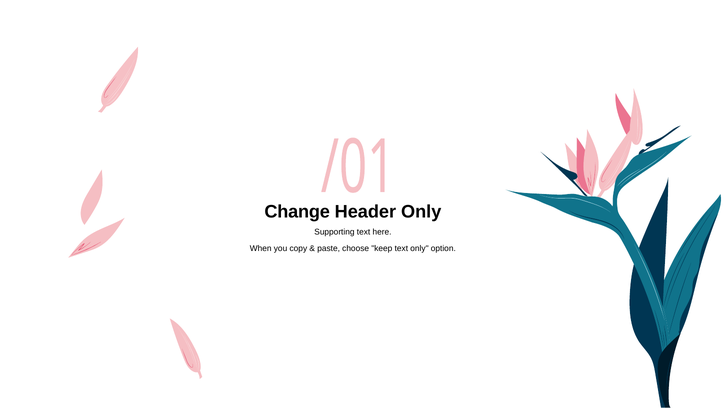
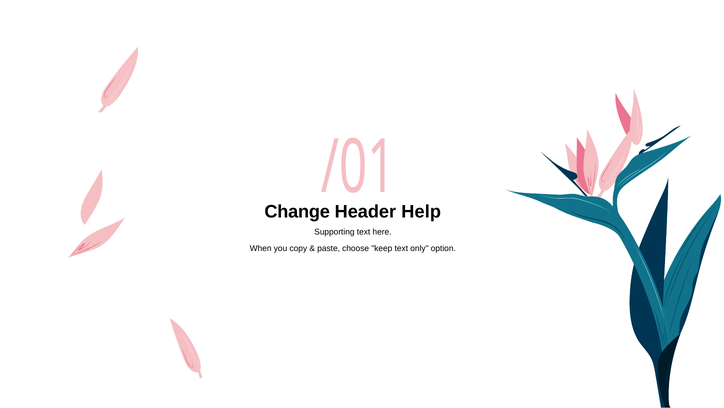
Header Only: Only -> Help
